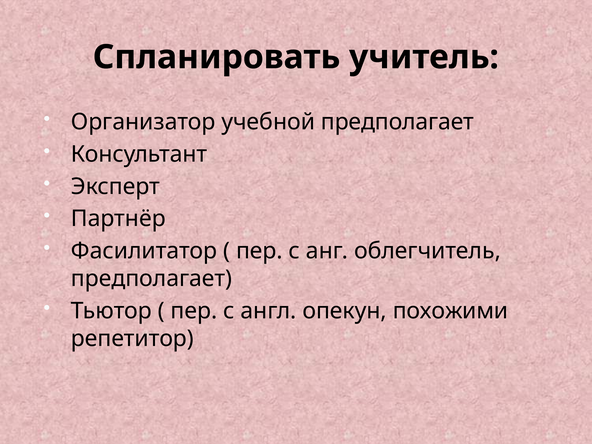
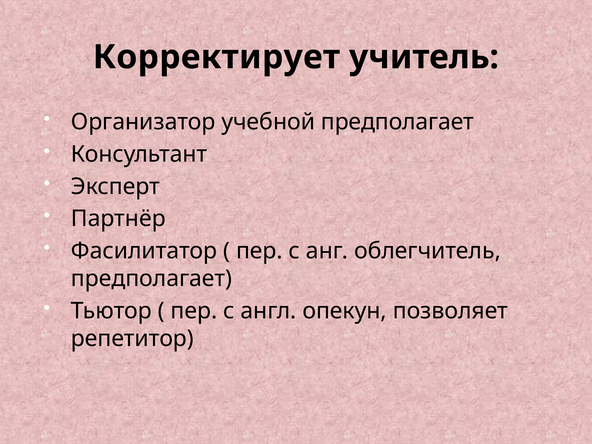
Спланировать: Спланировать -> Корректирует
похожими: похожими -> позволяет
